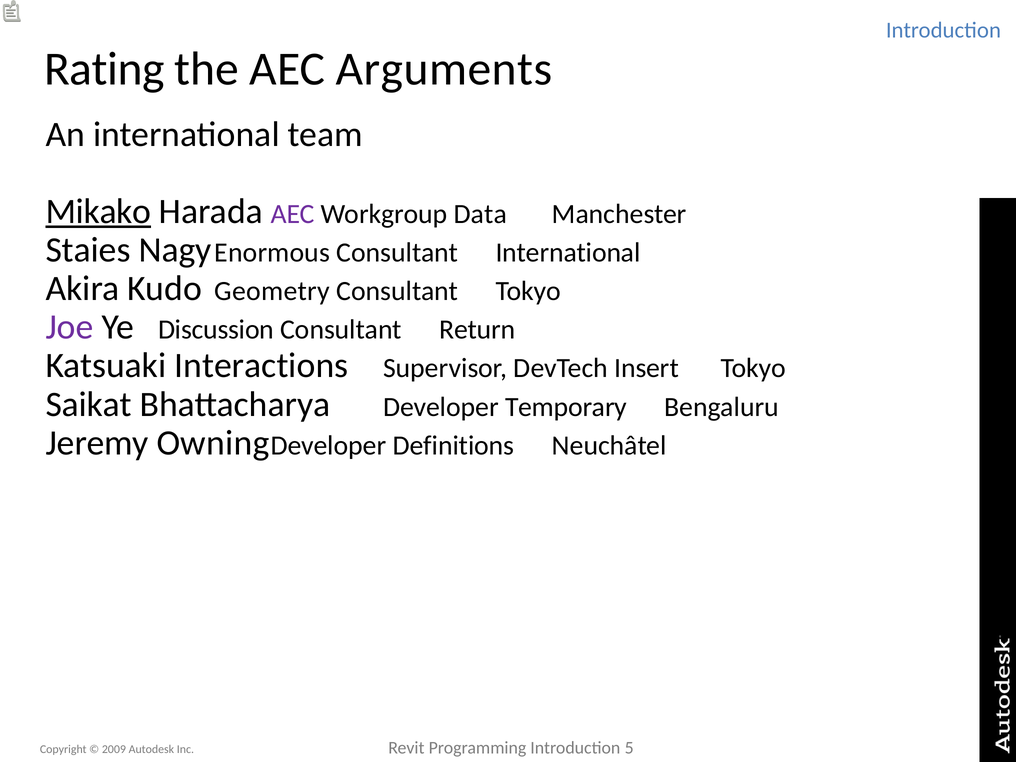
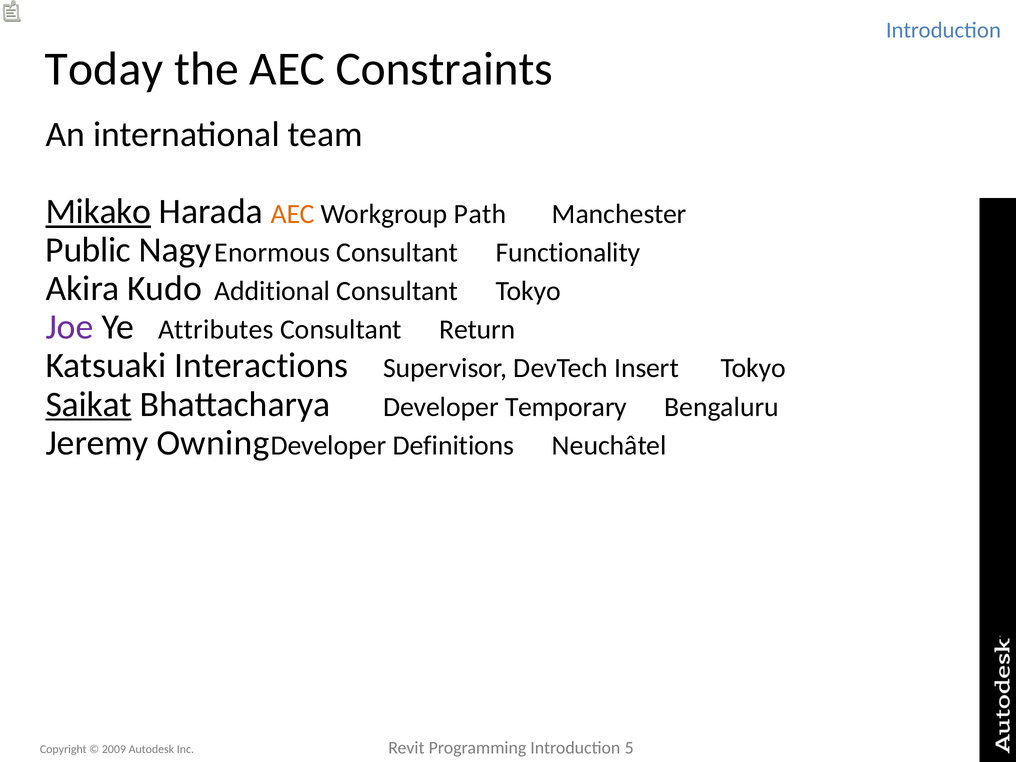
Rating: Rating -> Today
Arguments: Arguments -> Constraints
AEC at (293, 214) colour: purple -> orange
Data: Data -> Path
Staies: Staies -> Public
Consultant International: International -> Functionality
Geometry: Geometry -> Additional
Discussion: Discussion -> Attributes
Saikat underline: none -> present
